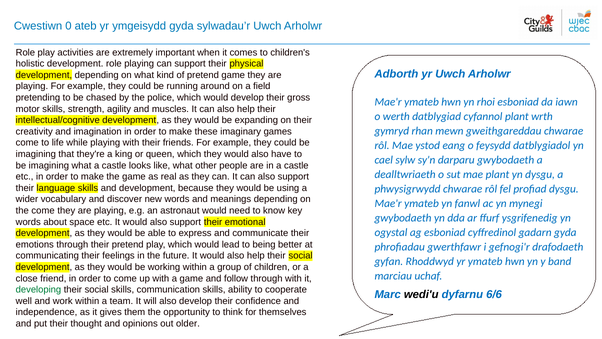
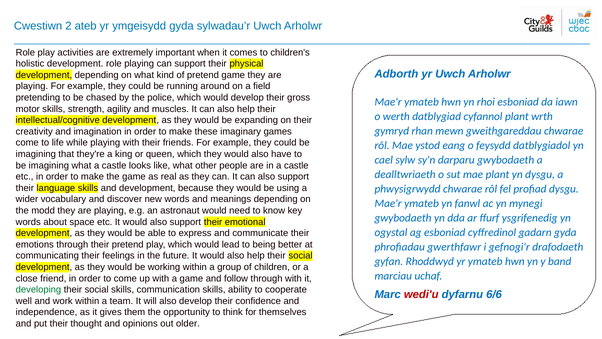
0: 0 -> 2
the come: come -> modd
wedi'u colour: black -> red
